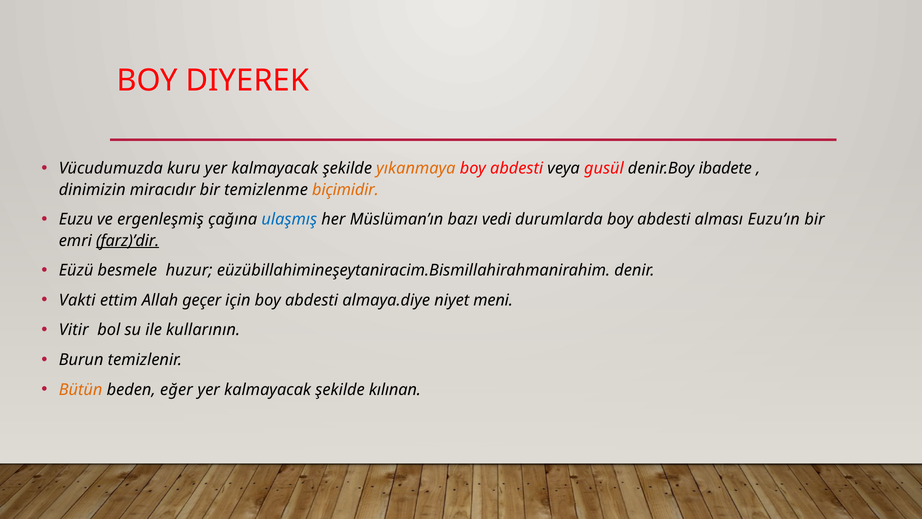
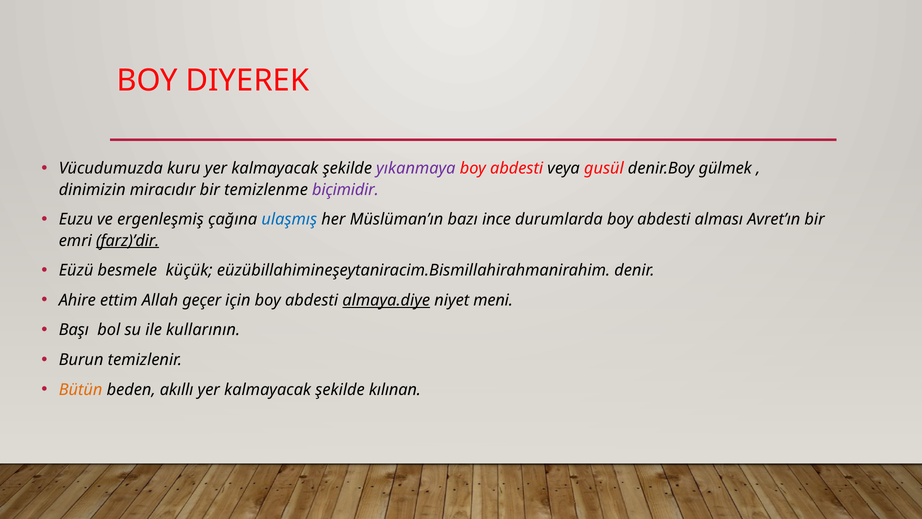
yıkanmaya colour: orange -> purple
ibadete: ibadete -> gülmek
biçimidir colour: orange -> purple
vedi: vedi -> ince
Euzu’ın: Euzu’ın -> Avret’ın
huzur: huzur -> küçük
Vakti: Vakti -> Ahire
almaya.diye underline: none -> present
Vitir: Vitir -> Başı
eğer: eğer -> akıllı
